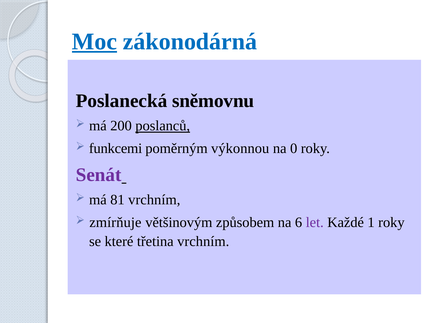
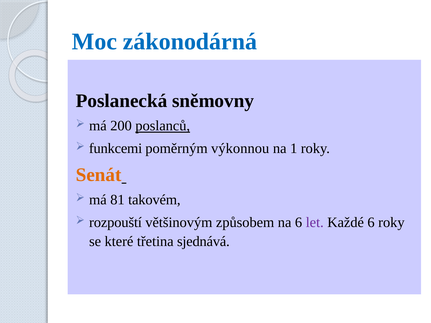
Moc underline: present -> none
sněmovnu: sněmovnu -> sněmovny
0: 0 -> 1
Senát colour: purple -> orange
81 vrchním: vrchním -> takovém
zmírňuje: zmírňuje -> rozpouští
Každé 1: 1 -> 6
třetina vrchním: vrchním -> sjednává
